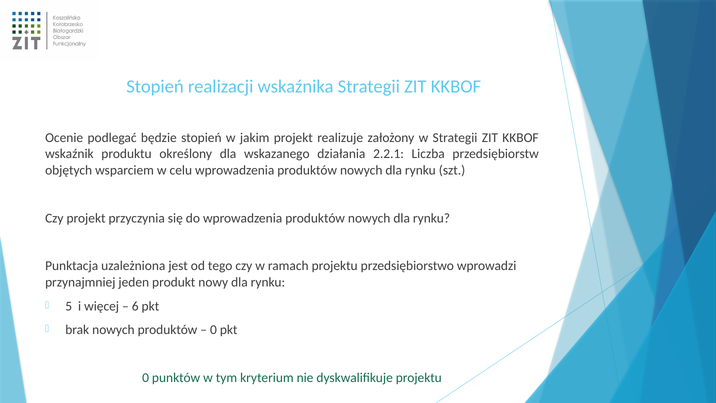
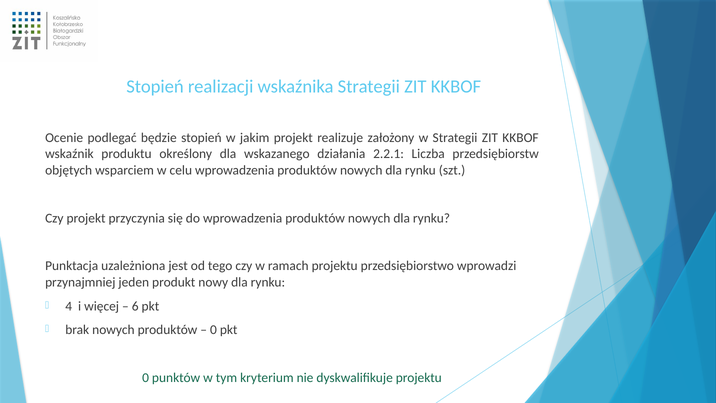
5: 5 -> 4
